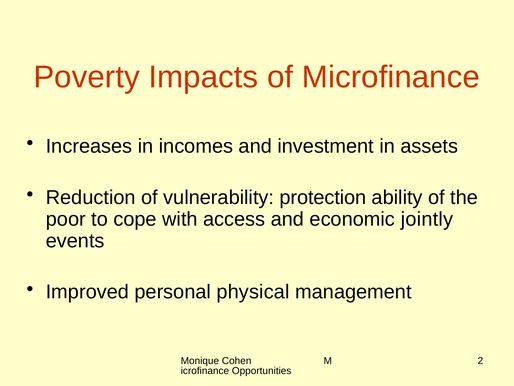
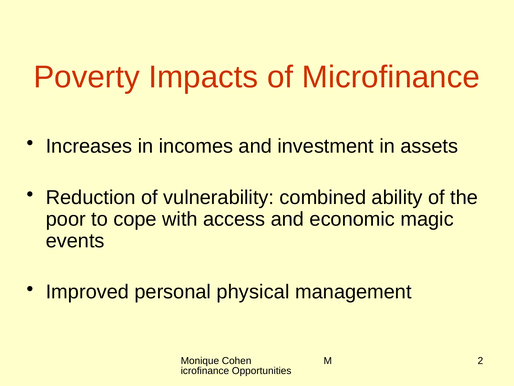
protection: protection -> combined
jointly: jointly -> magic
